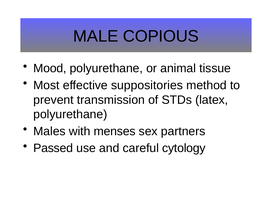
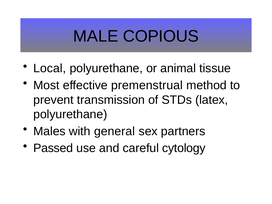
Mood: Mood -> Local
suppositories: suppositories -> premenstrual
menses: menses -> general
